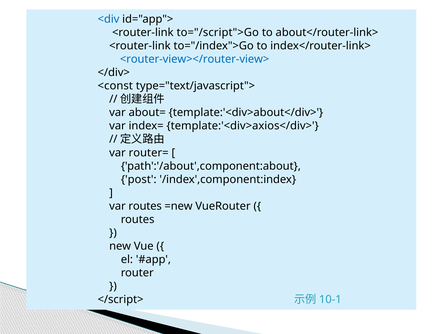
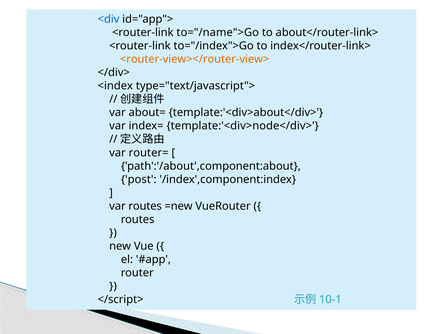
to="/script">Go: to="/script">Go -> to="/name">Go
<router-view></router-view> colour: blue -> orange
<const: <const -> <index
template:'<div>axios</div>: template:'<div>axios</div> -> template:'<div>node</div>
